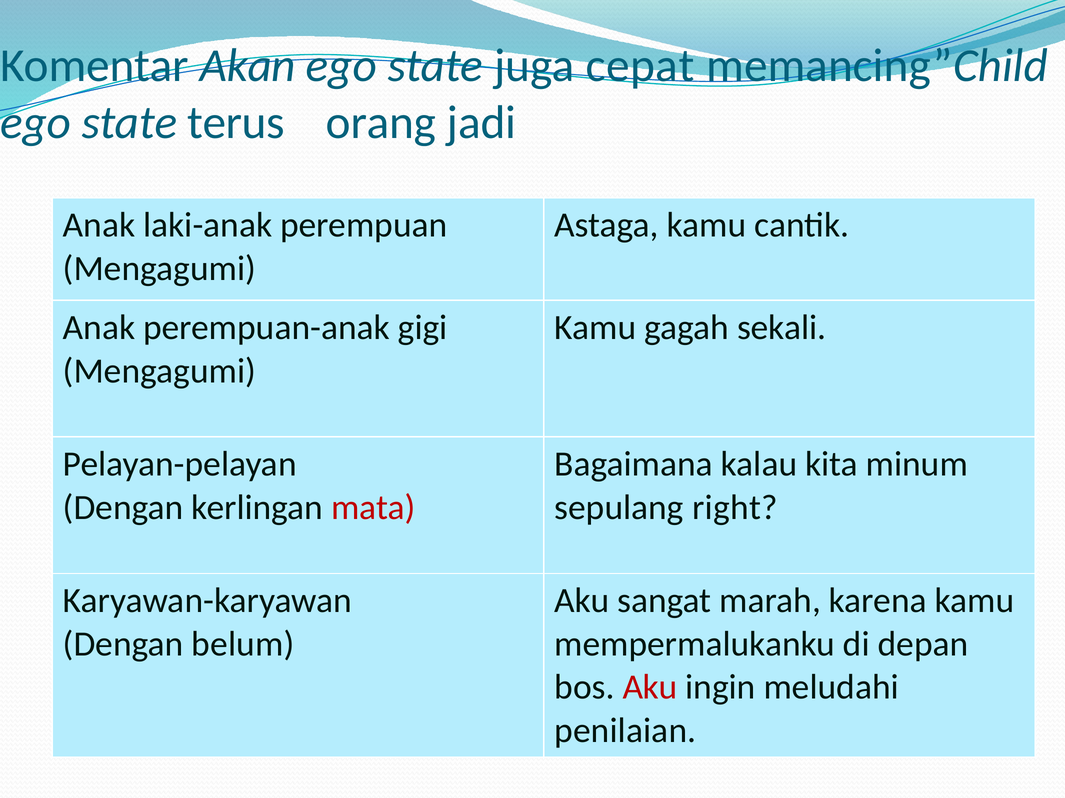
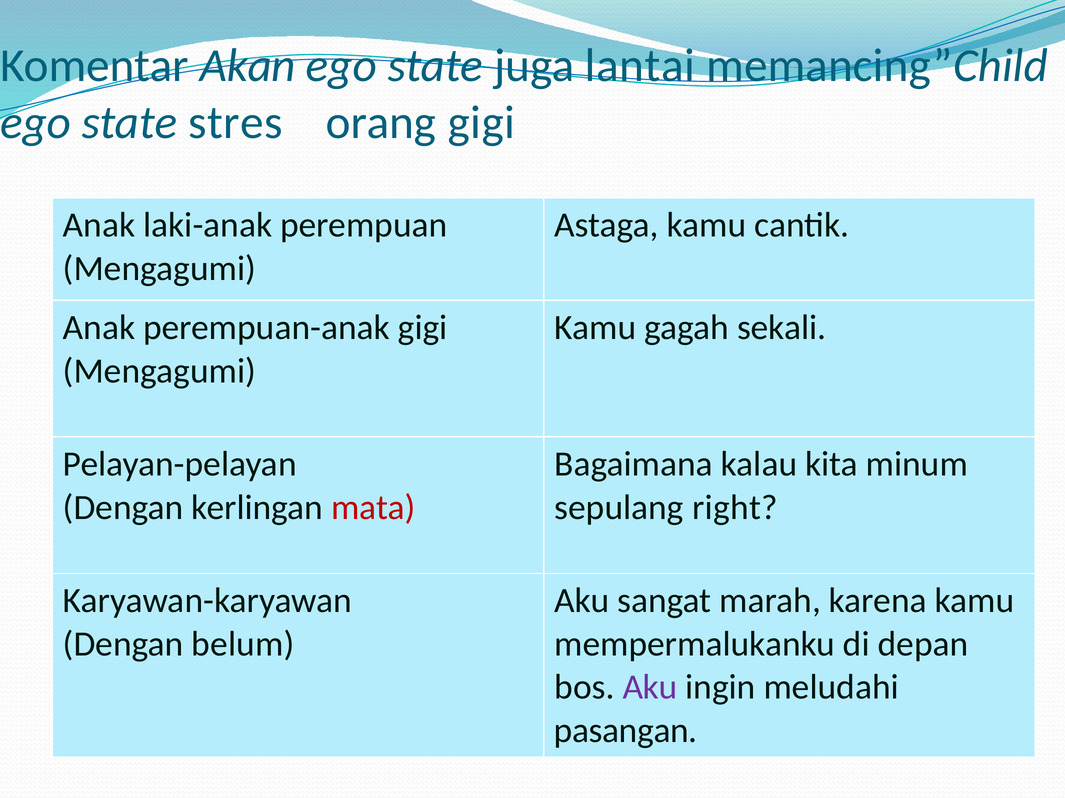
cepat: cepat -> lantai
terus: terus -> stres
orang jadi: jadi -> gigi
Aku at (650, 688) colour: red -> purple
penilaian: penilaian -> pasangan
